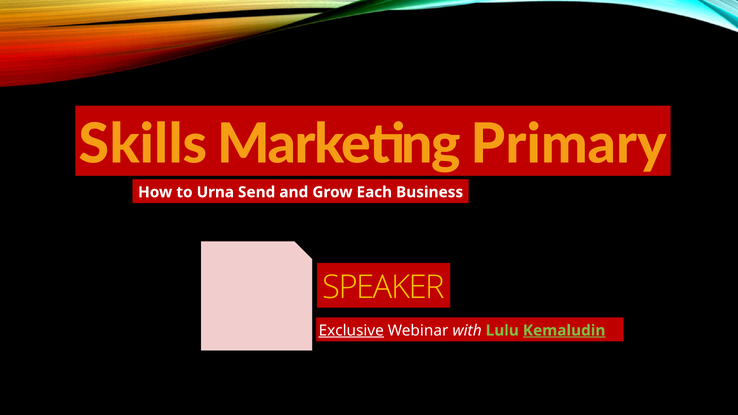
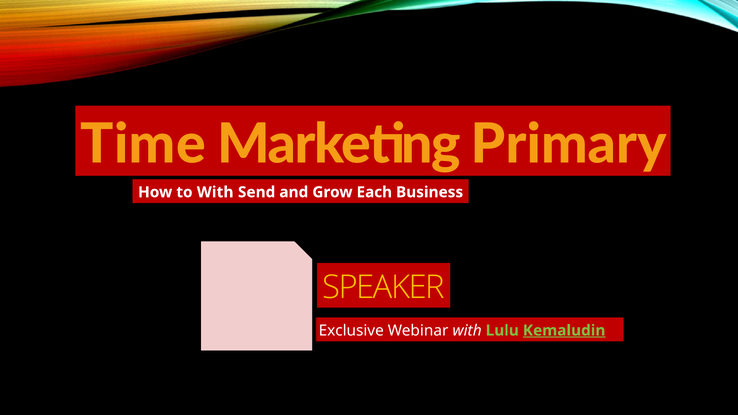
Skills: Skills -> Time
to Urna: Urna -> With
Exclusive underline: present -> none
